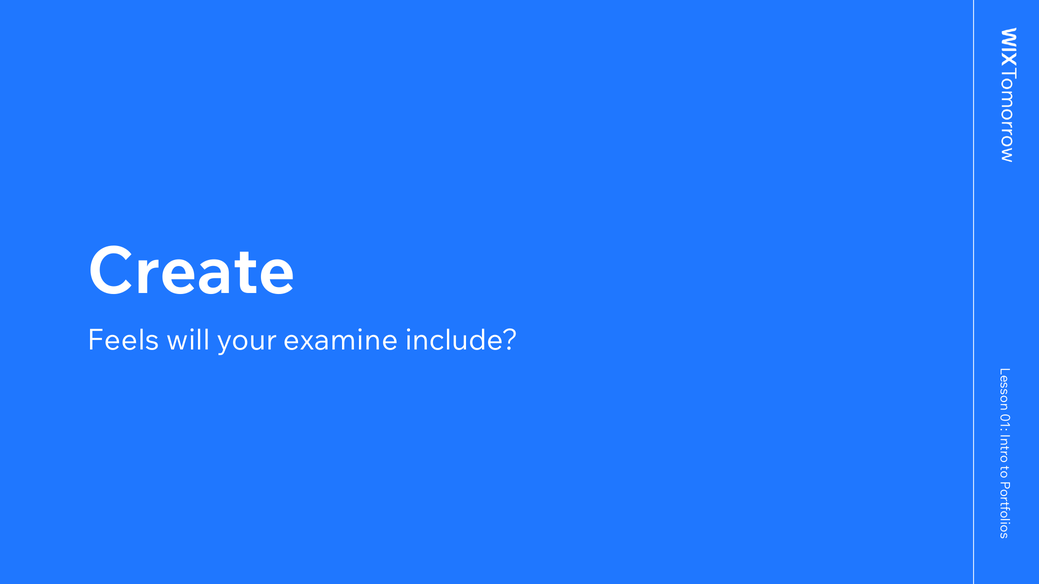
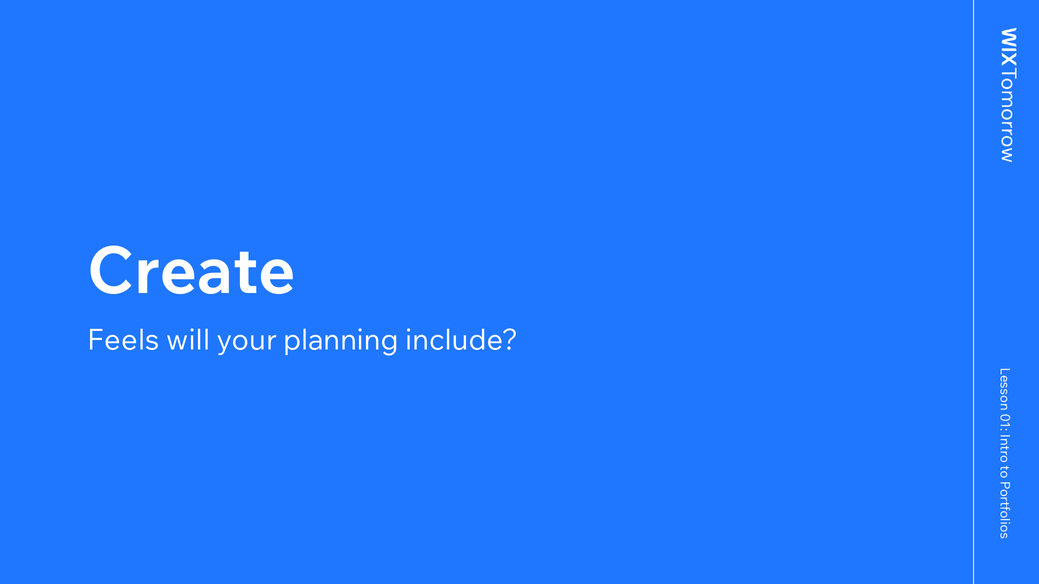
examine: examine -> planning
